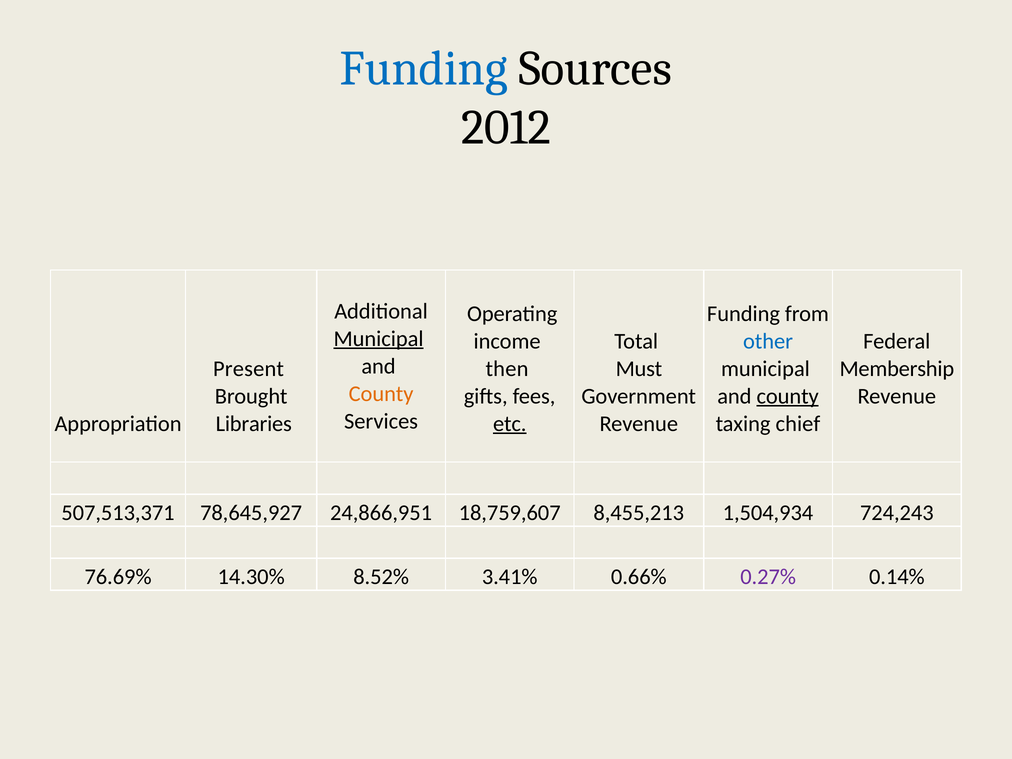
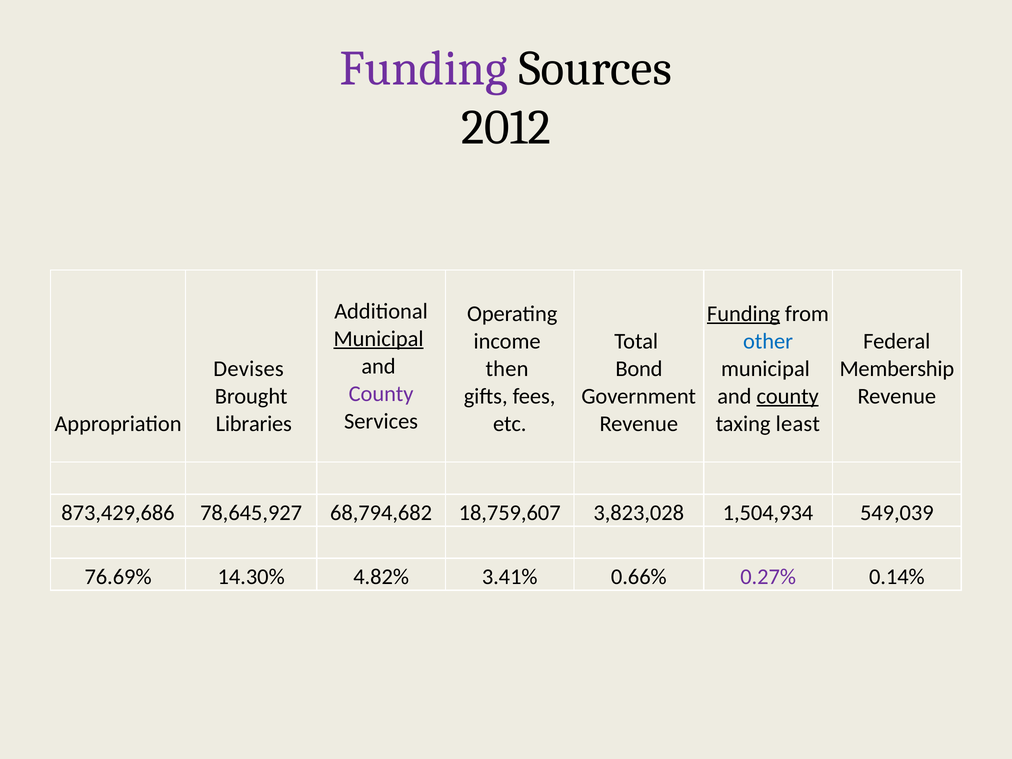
Funding at (424, 68) colour: blue -> purple
Funding at (743, 314) underline: none -> present
Present: Present -> Devises
Must: Must -> Bond
County at (381, 394) colour: orange -> purple
etc underline: present -> none
chief: chief -> least
507,513,371: 507,513,371 -> 873,429,686
24,866,951: 24,866,951 -> 68,794,682
8,455,213: 8,455,213 -> 3,823,028
724,243: 724,243 -> 549,039
8.52%: 8.52% -> 4.82%
